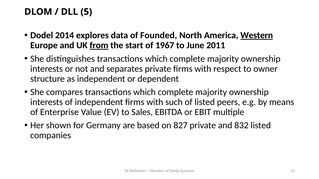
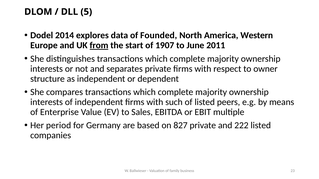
Western underline: present -> none
1967: 1967 -> 1907
shown: shown -> period
832: 832 -> 222
